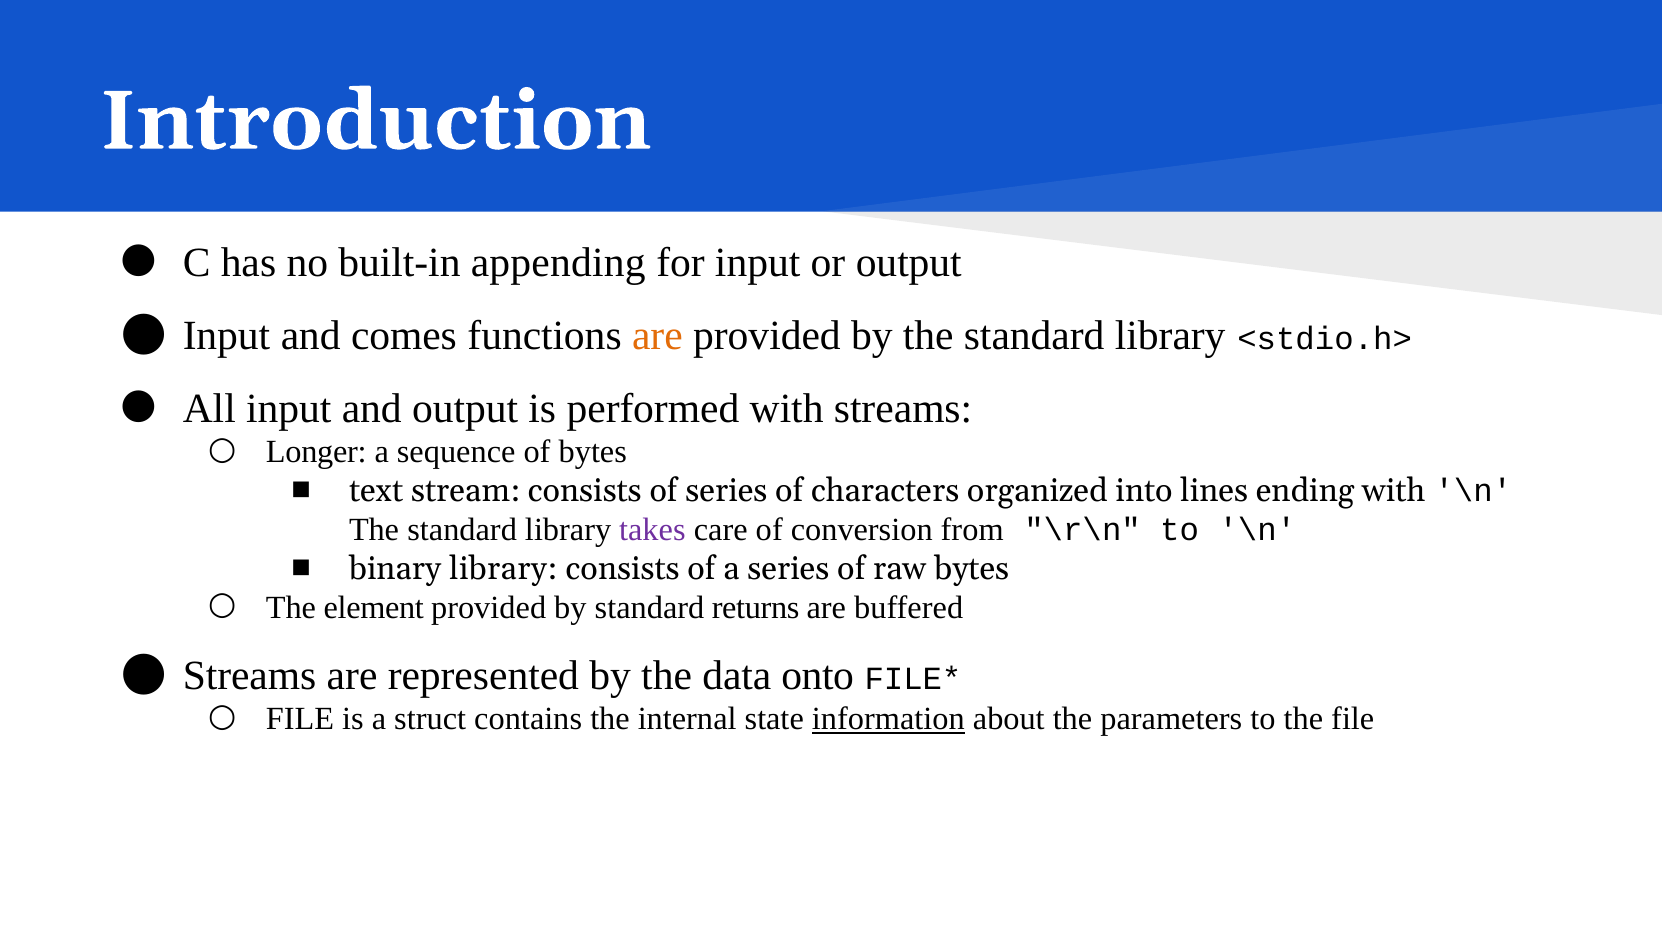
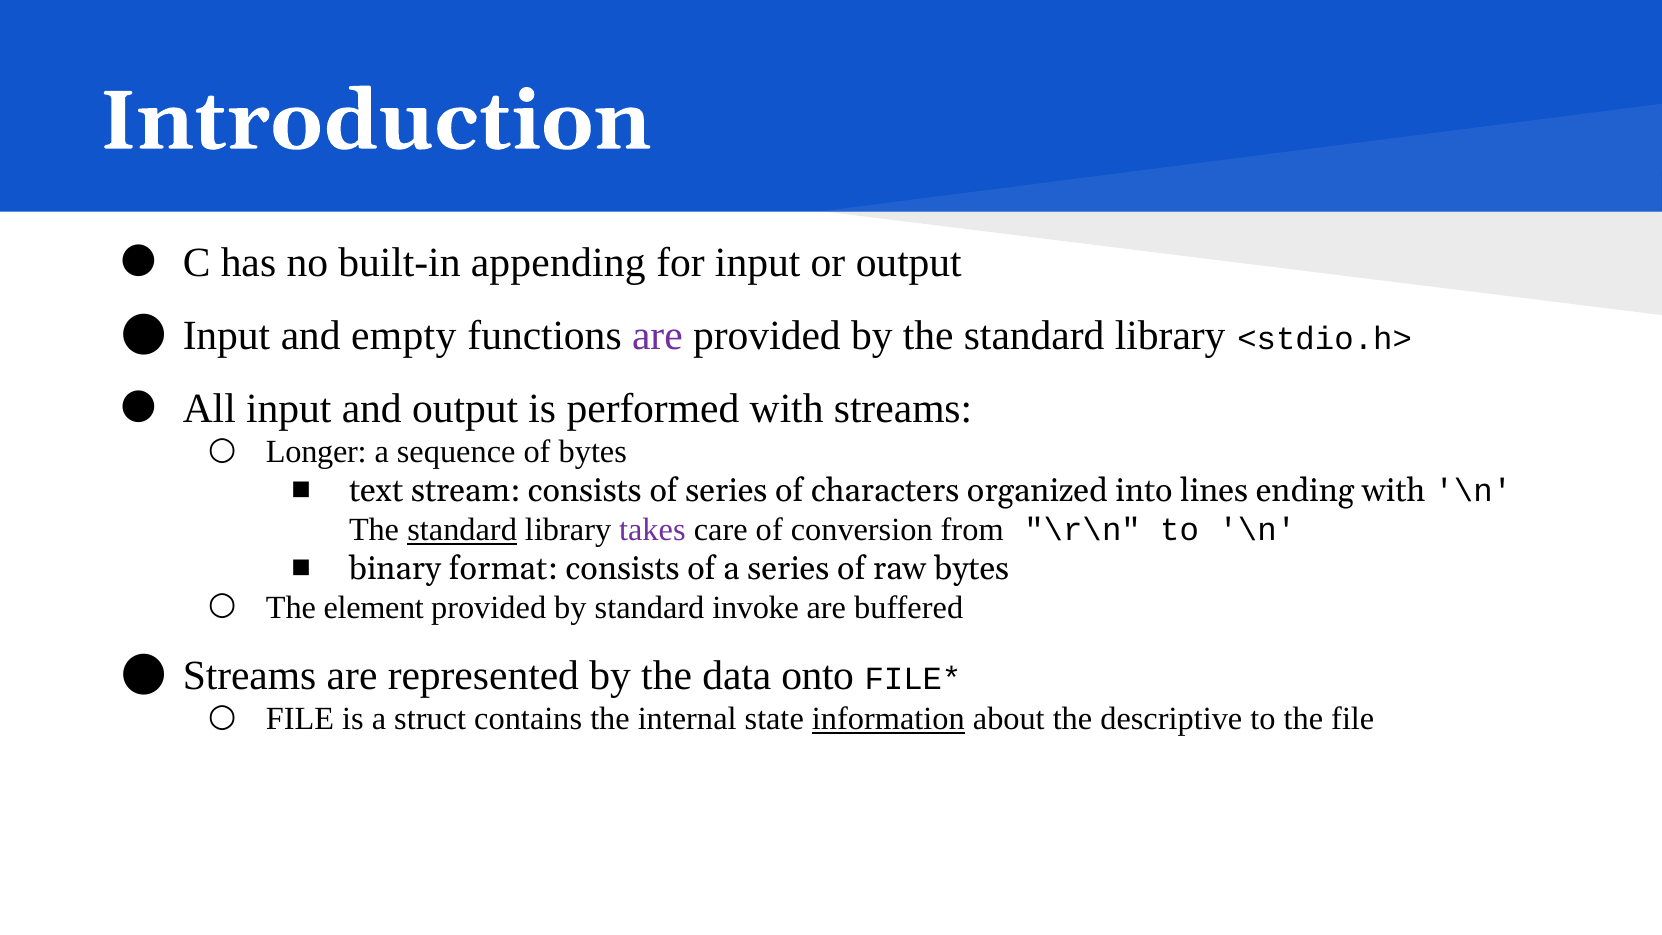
comes: comes -> empty
are at (657, 336) colour: orange -> purple
standard at (462, 530) underline: none -> present
binary library: library -> format
returns: returns -> invoke
parameters: parameters -> descriptive
